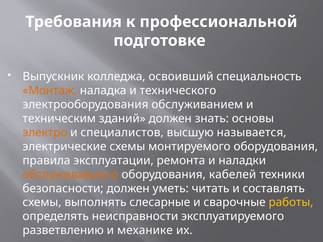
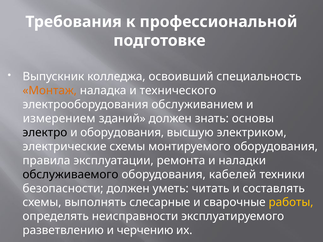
техническим: техническим -> измерением
электро colour: orange -> black
и специалистов: специалистов -> оборудования
называется: называется -> электриком
обслуживаемого colour: orange -> black
механике: механике -> черчению
